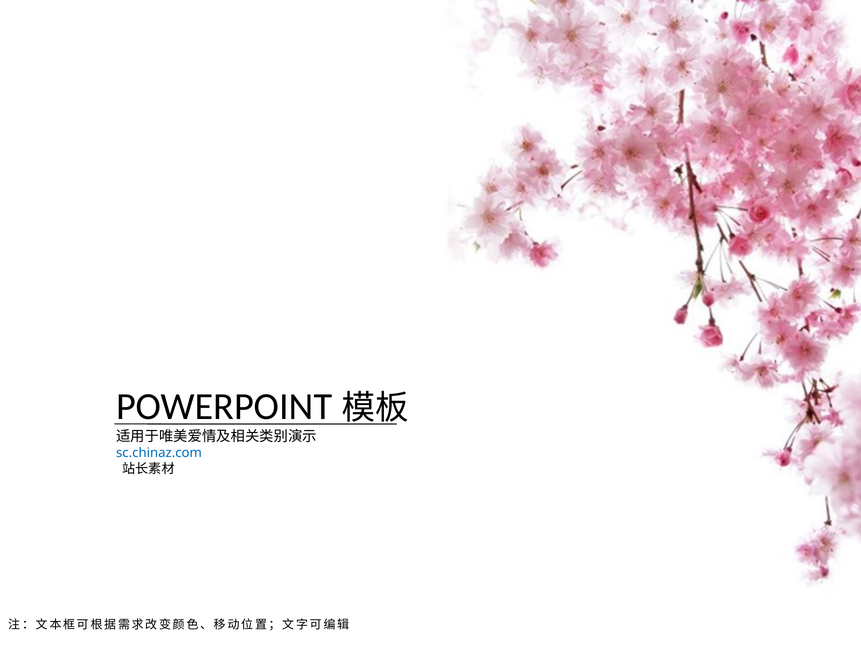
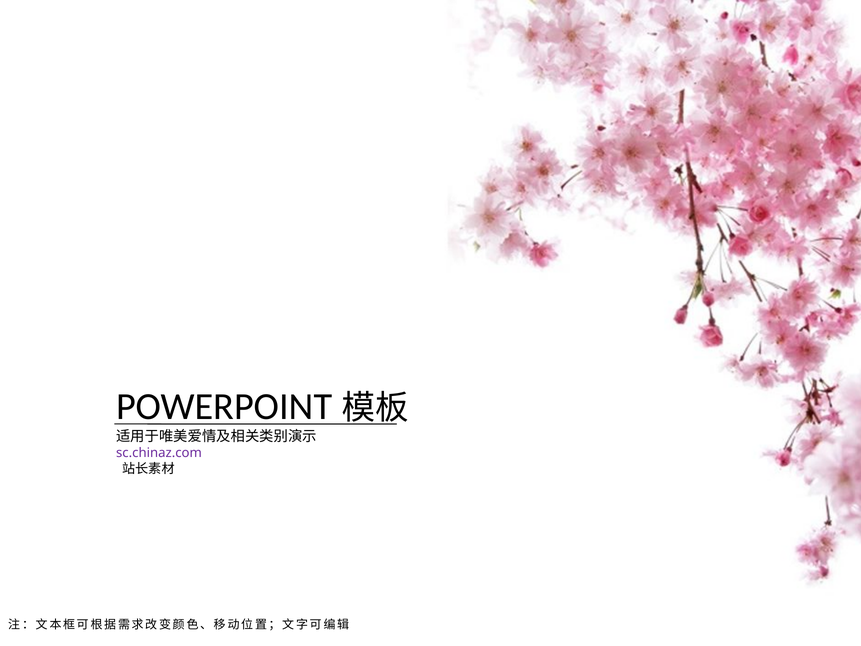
sc.chinaz.com colour: blue -> purple
